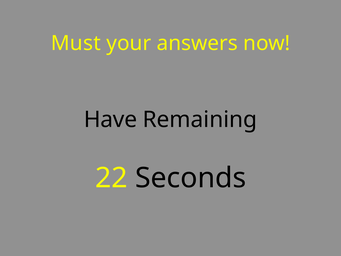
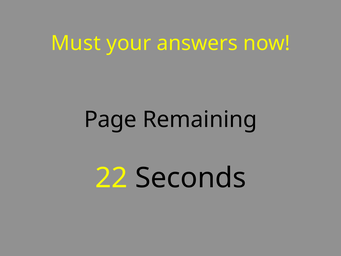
Have: Have -> Page
